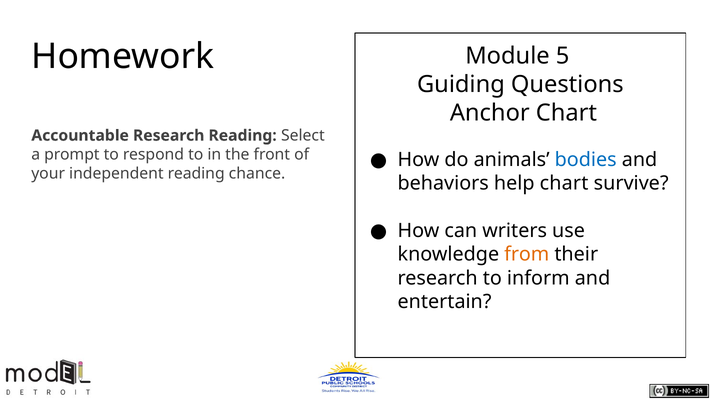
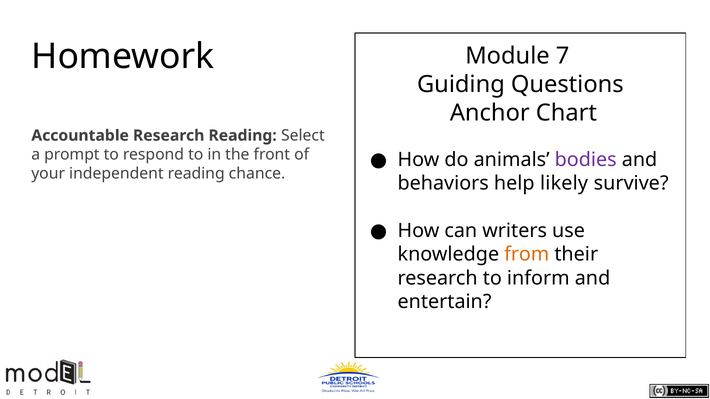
5: 5 -> 7
bodies colour: blue -> purple
help chart: chart -> likely
